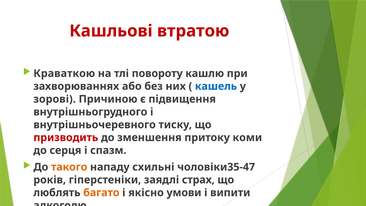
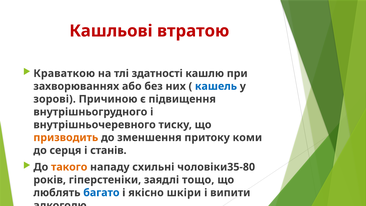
повороту: повороту -> здатності
призводить colour: red -> orange
спазм: спазм -> станів
чоловіки35-47: чоловіки35-47 -> чоловіки35-80
страх: страх -> тощо
багато colour: orange -> blue
умови: умови -> шкіри
